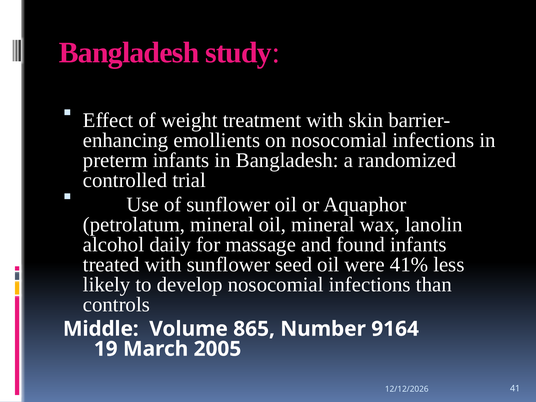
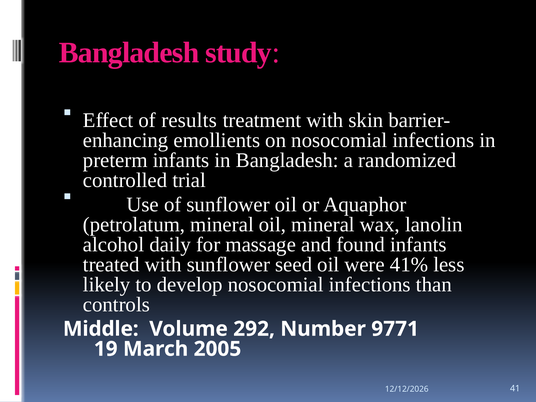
weight: weight -> results
865: 865 -> 292
9164: 9164 -> 9771
